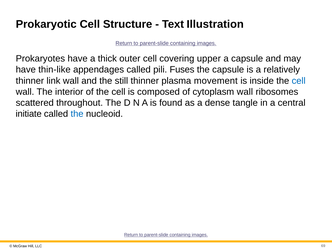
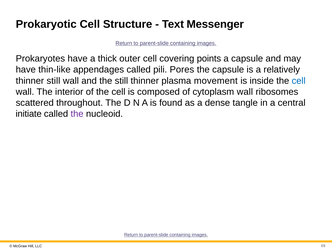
Illustration: Illustration -> Messenger
upper: upper -> points
Fuses: Fuses -> Pores
thinner link: link -> still
the at (77, 114) colour: blue -> purple
